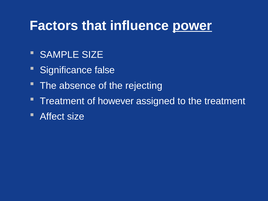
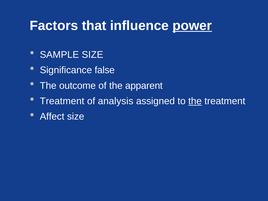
absence: absence -> outcome
rejecting: rejecting -> apparent
however: however -> analysis
the at (195, 101) underline: none -> present
